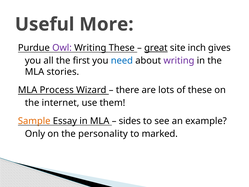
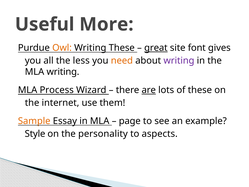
Owl colour: purple -> orange
inch: inch -> font
first: first -> less
need colour: blue -> orange
MLA stories: stories -> writing
are underline: none -> present
sides: sides -> page
Only: Only -> Style
marked: marked -> aspects
